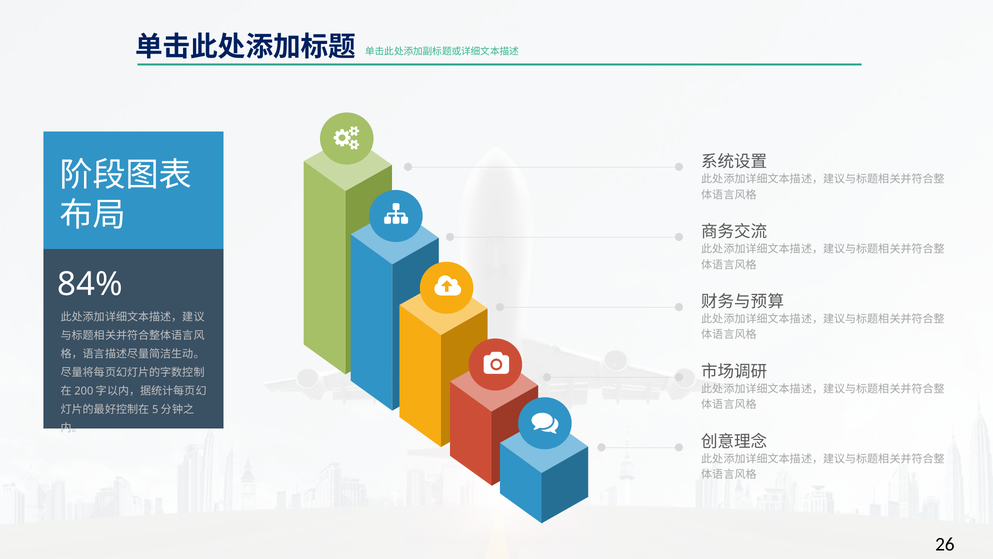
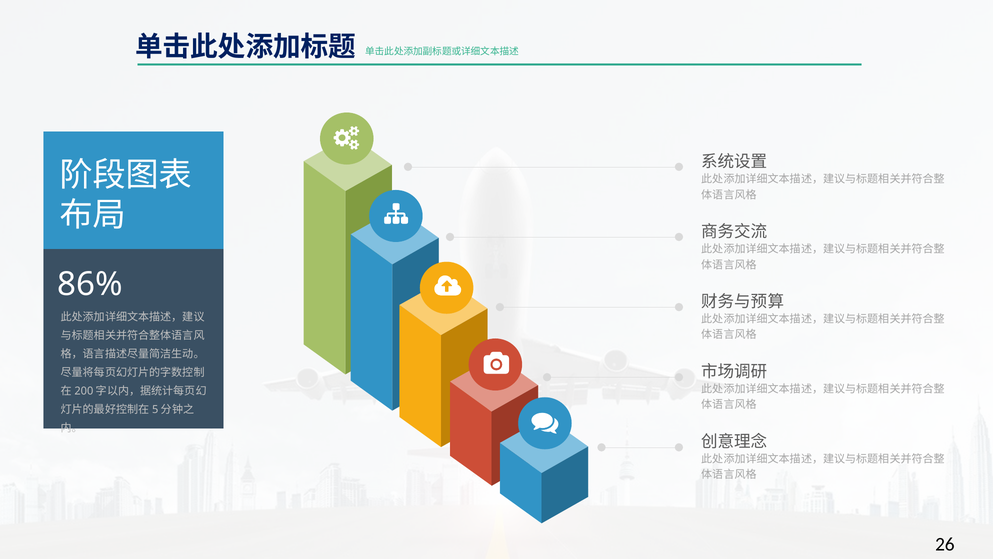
84%: 84% -> 86%
